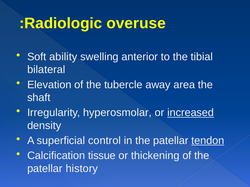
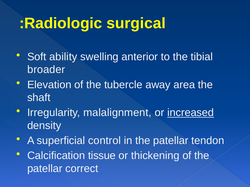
overuse: overuse -> surgical
bilateral: bilateral -> broader
hyperosmolar: hyperosmolar -> malalignment
tendon underline: present -> none
history: history -> correct
